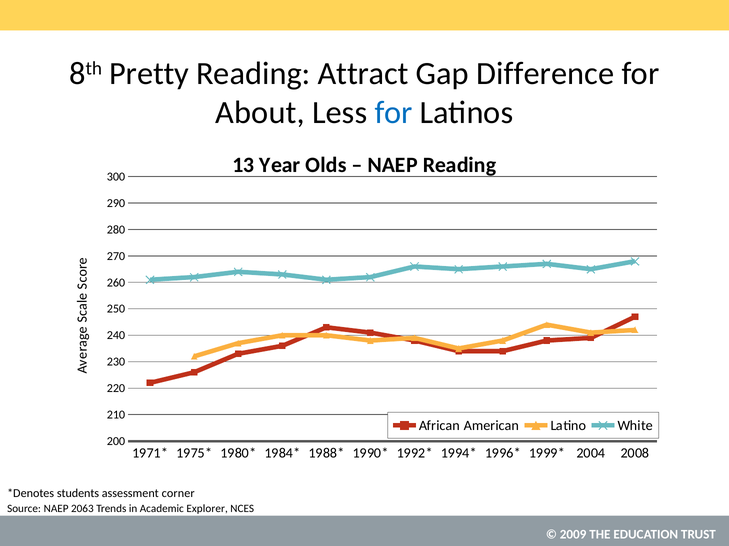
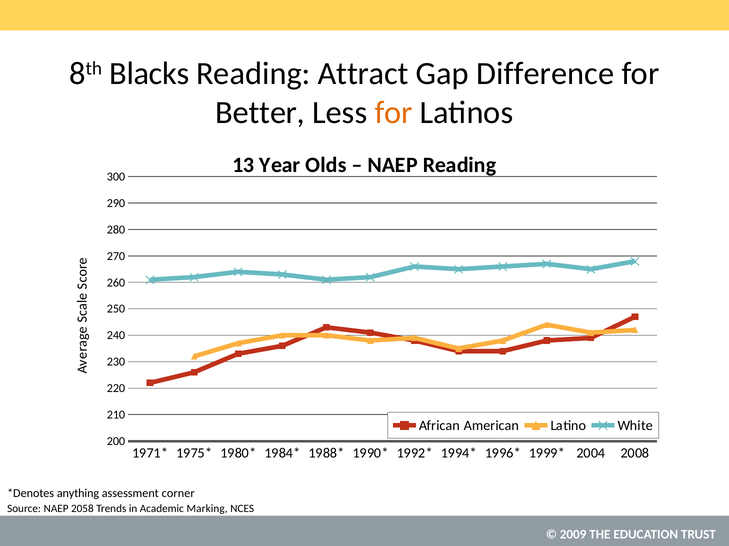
Pretty: Pretty -> Blacks
About: About -> Better
for at (394, 113) colour: blue -> orange
students: students -> anything
2063: 2063 -> 2058
Explorer: Explorer -> Marking
